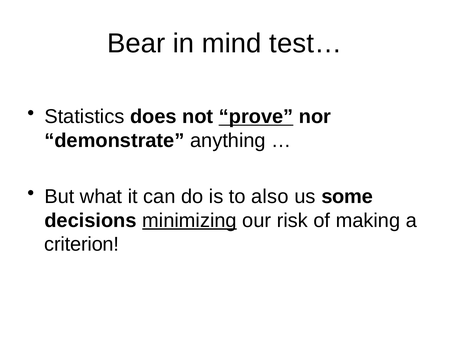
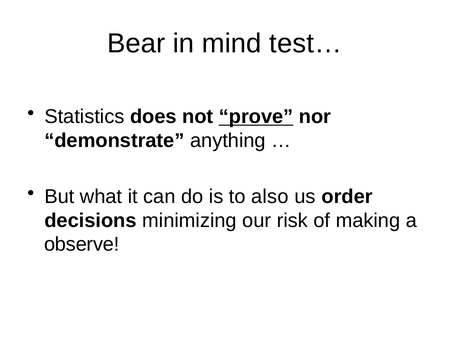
some: some -> order
minimizing underline: present -> none
criterion: criterion -> observe
